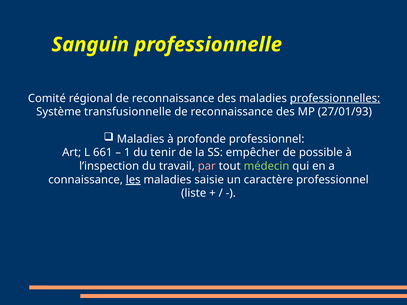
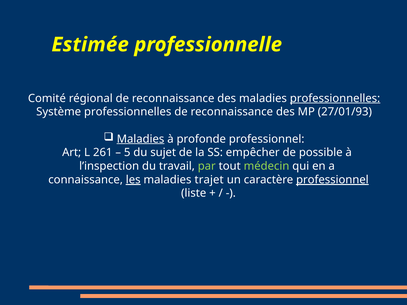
Sanguin: Sanguin -> Estimée
Système transfusionnelle: transfusionnelle -> professionnelles
Maladies at (141, 139) underline: none -> present
661: 661 -> 261
1: 1 -> 5
tenir: tenir -> sujet
par colour: pink -> light green
saisie: saisie -> trajet
professionnel at (332, 180) underline: none -> present
